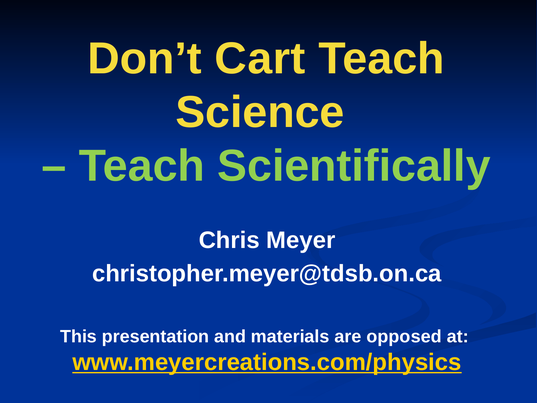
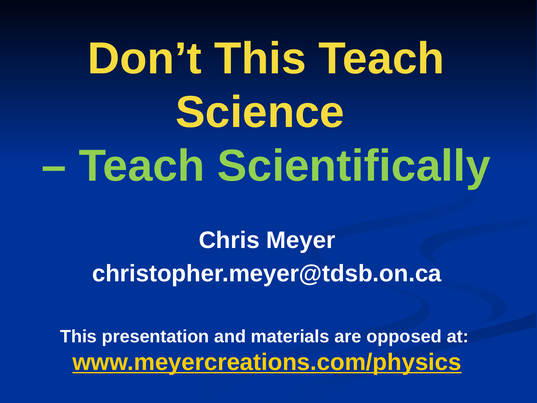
Don’t Cart: Cart -> This
